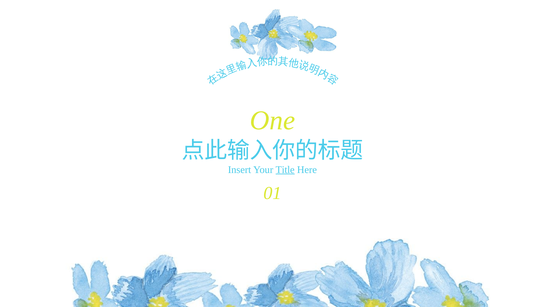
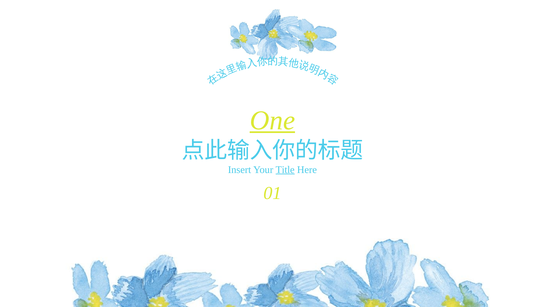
One underline: none -> present
